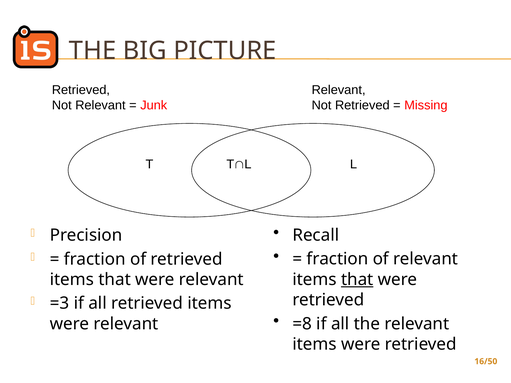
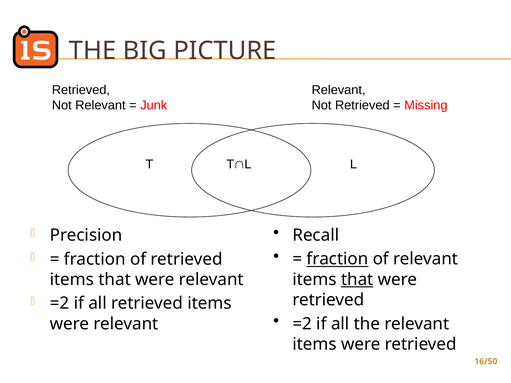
fraction at (337, 259) underline: none -> present
=3 at (60, 304): =3 -> =2
=8 at (302, 324): =8 -> =2
